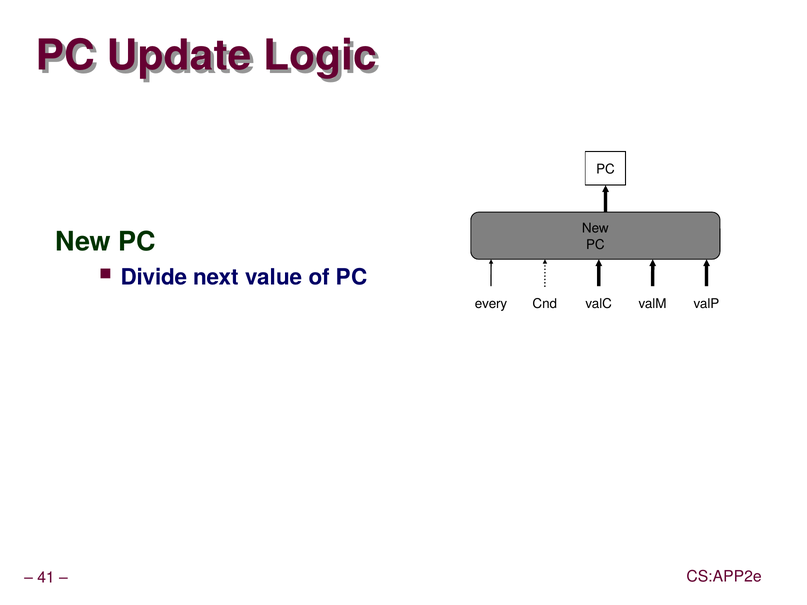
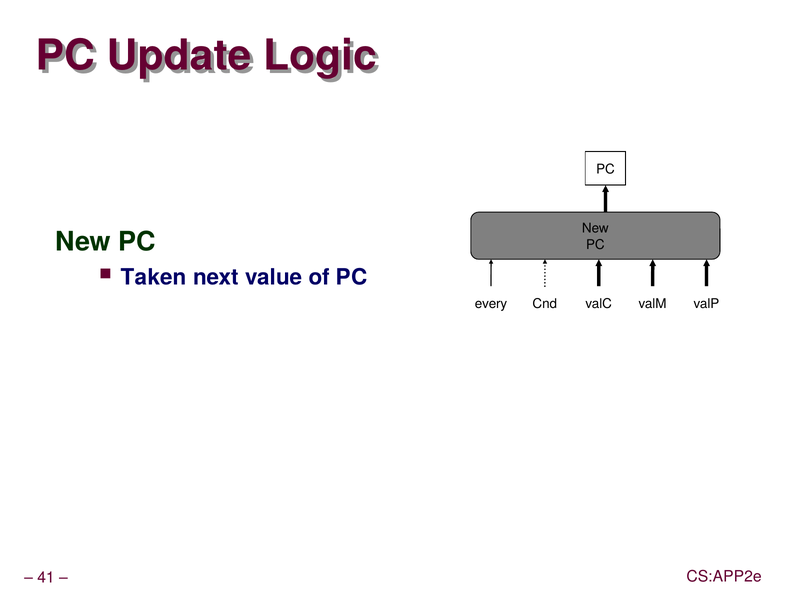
Divide: Divide -> Taken
